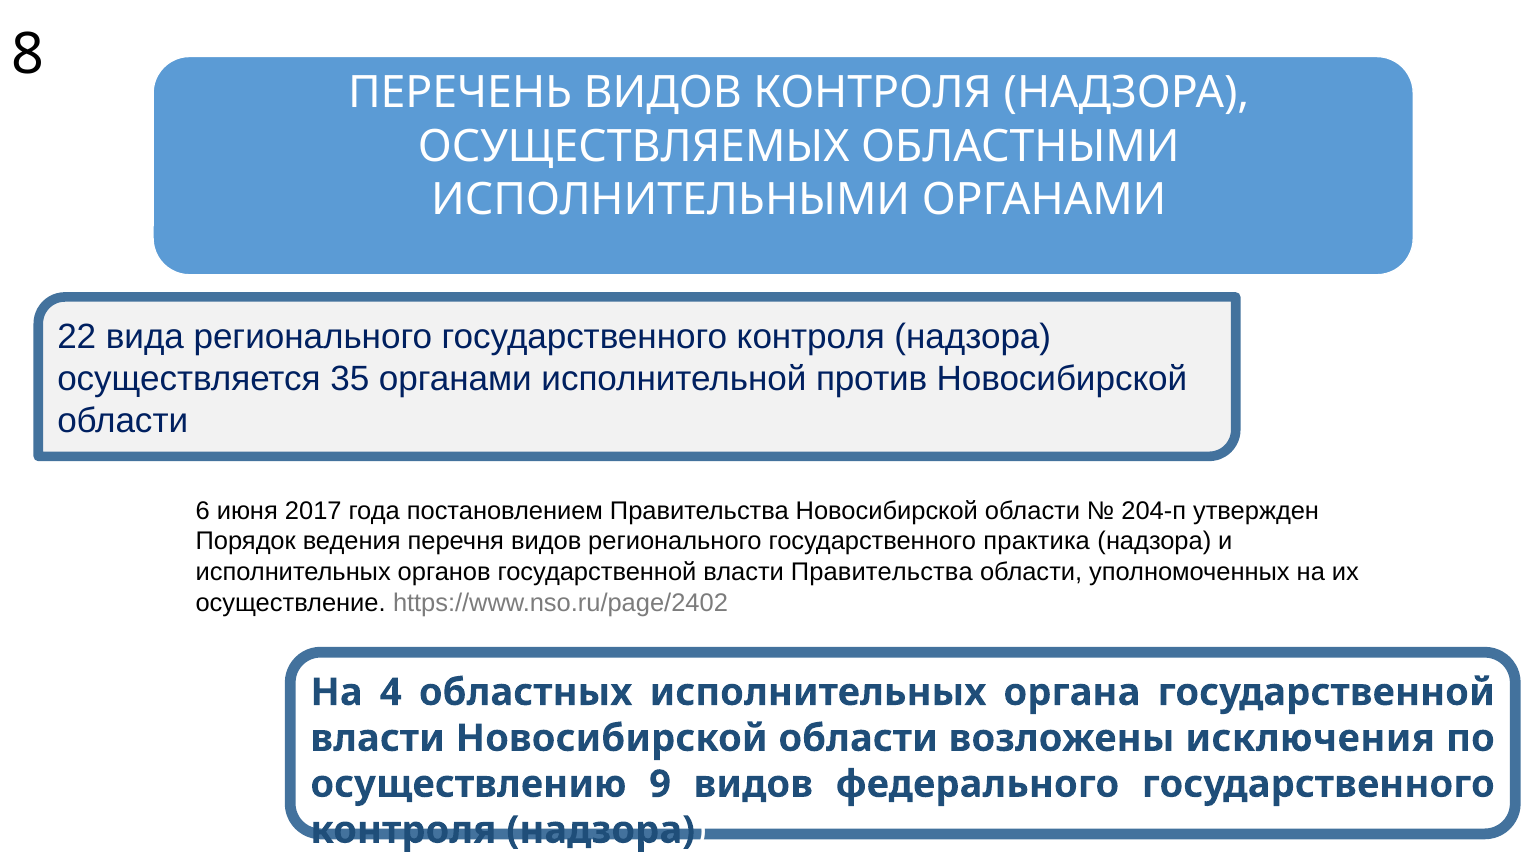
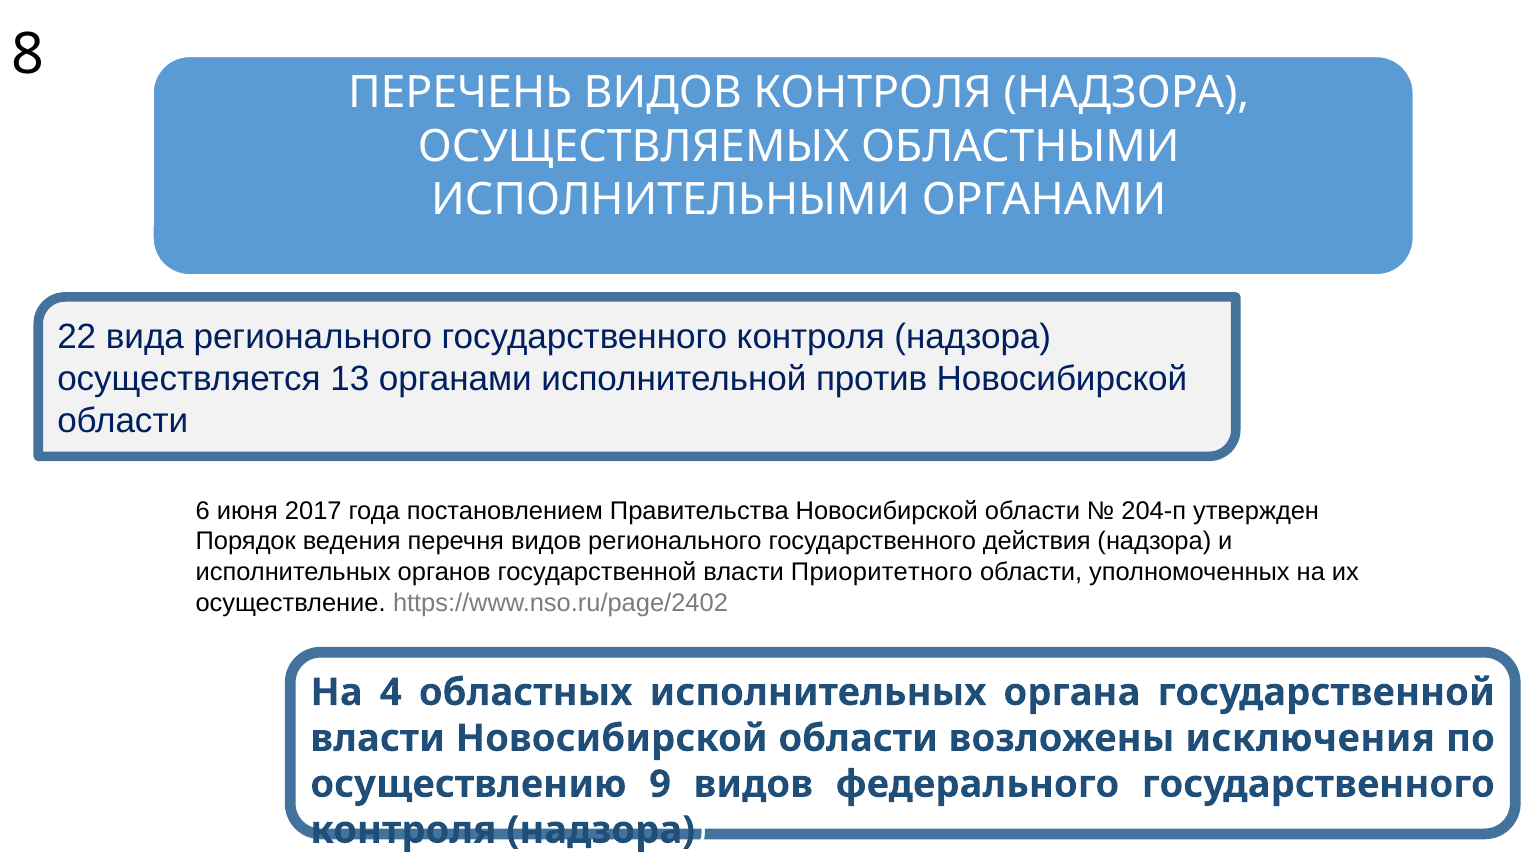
35: 35 -> 13
практика: практика -> действия
власти Правительства: Правительства -> Приоритетного
